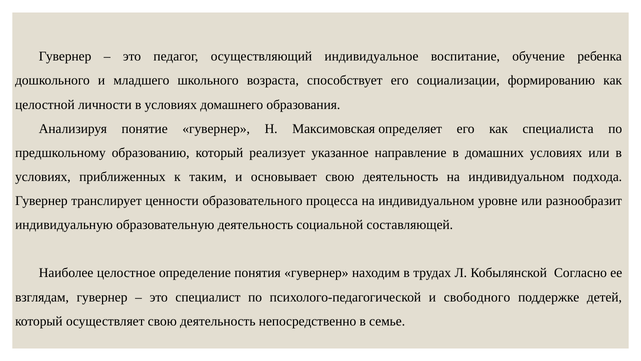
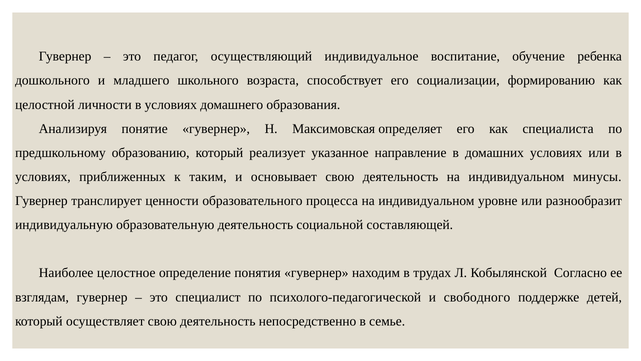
подхода: подхода -> минусы
